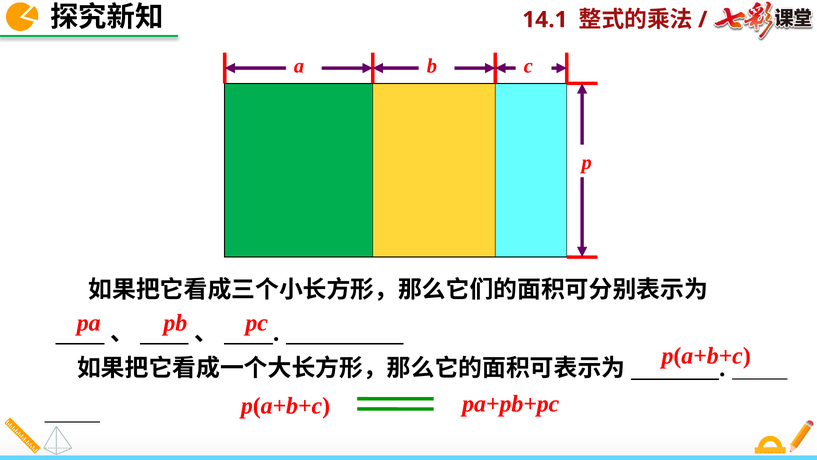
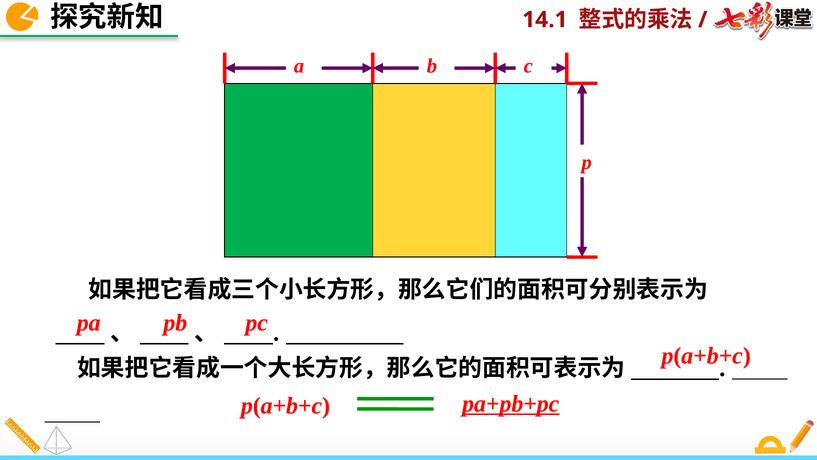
pa+pb+pc underline: none -> present
